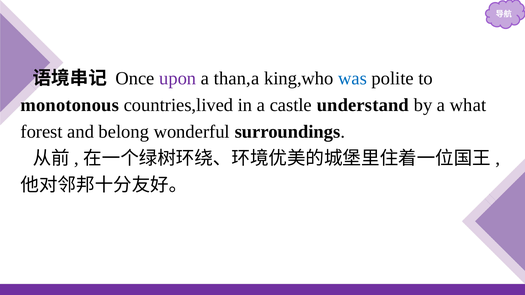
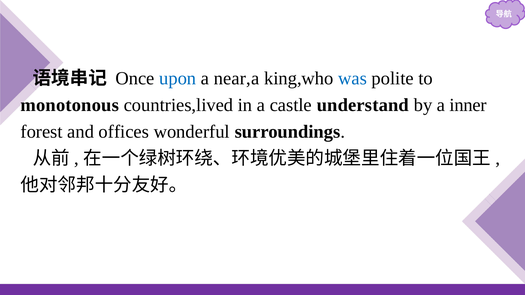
upon colour: purple -> blue
than,a: than,a -> near,a
what: what -> inner
belong: belong -> offices
